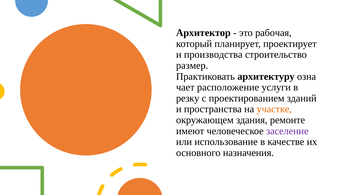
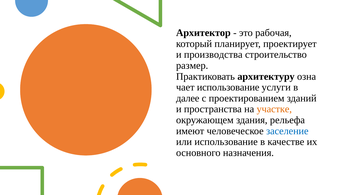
расположение at (228, 87): расположение -> использование
резку: резку -> далее
ремонте: ремонте -> рельефа
заселение colour: purple -> blue
